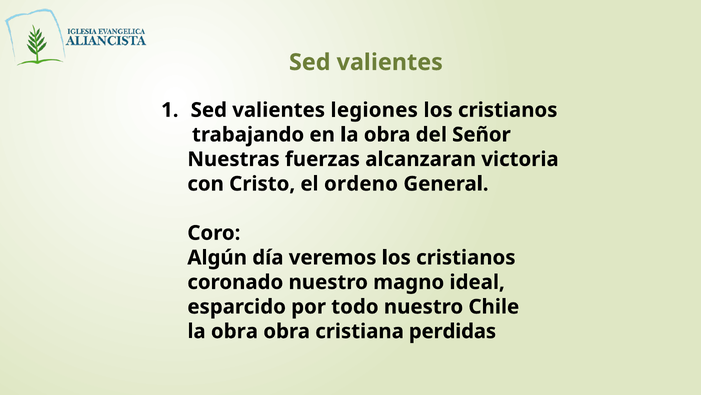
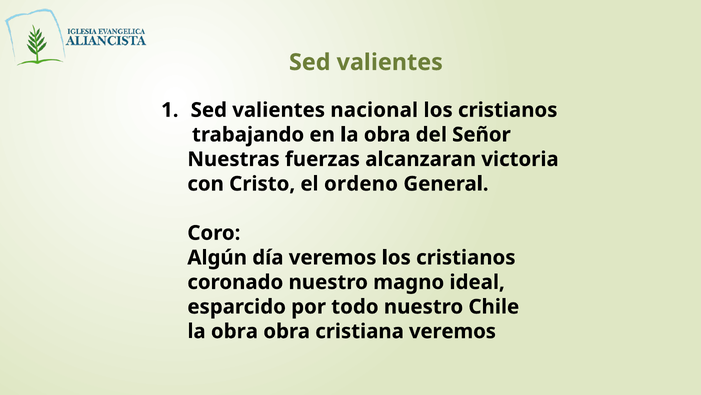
legiones: legiones -> nacional
cristiana perdidas: perdidas -> veremos
